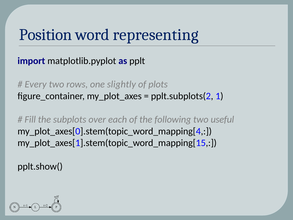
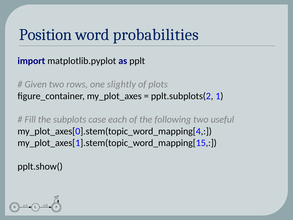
representing: representing -> probabilities
Every: Every -> Given
over: over -> case
